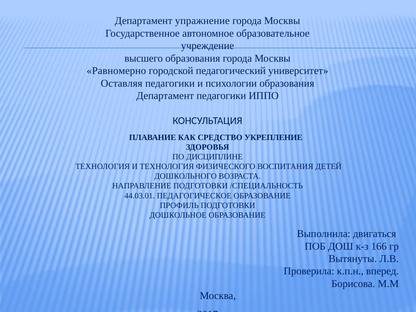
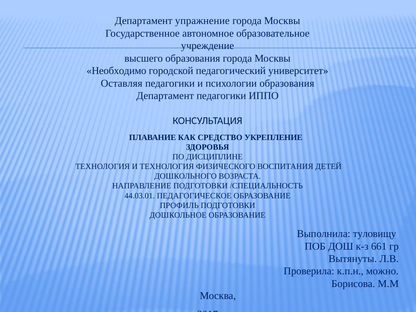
Равномерно: Равномерно -> Необходимо
двигаться: двигаться -> туловищу
166: 166 -> 661
вперед: вперед -> можно
